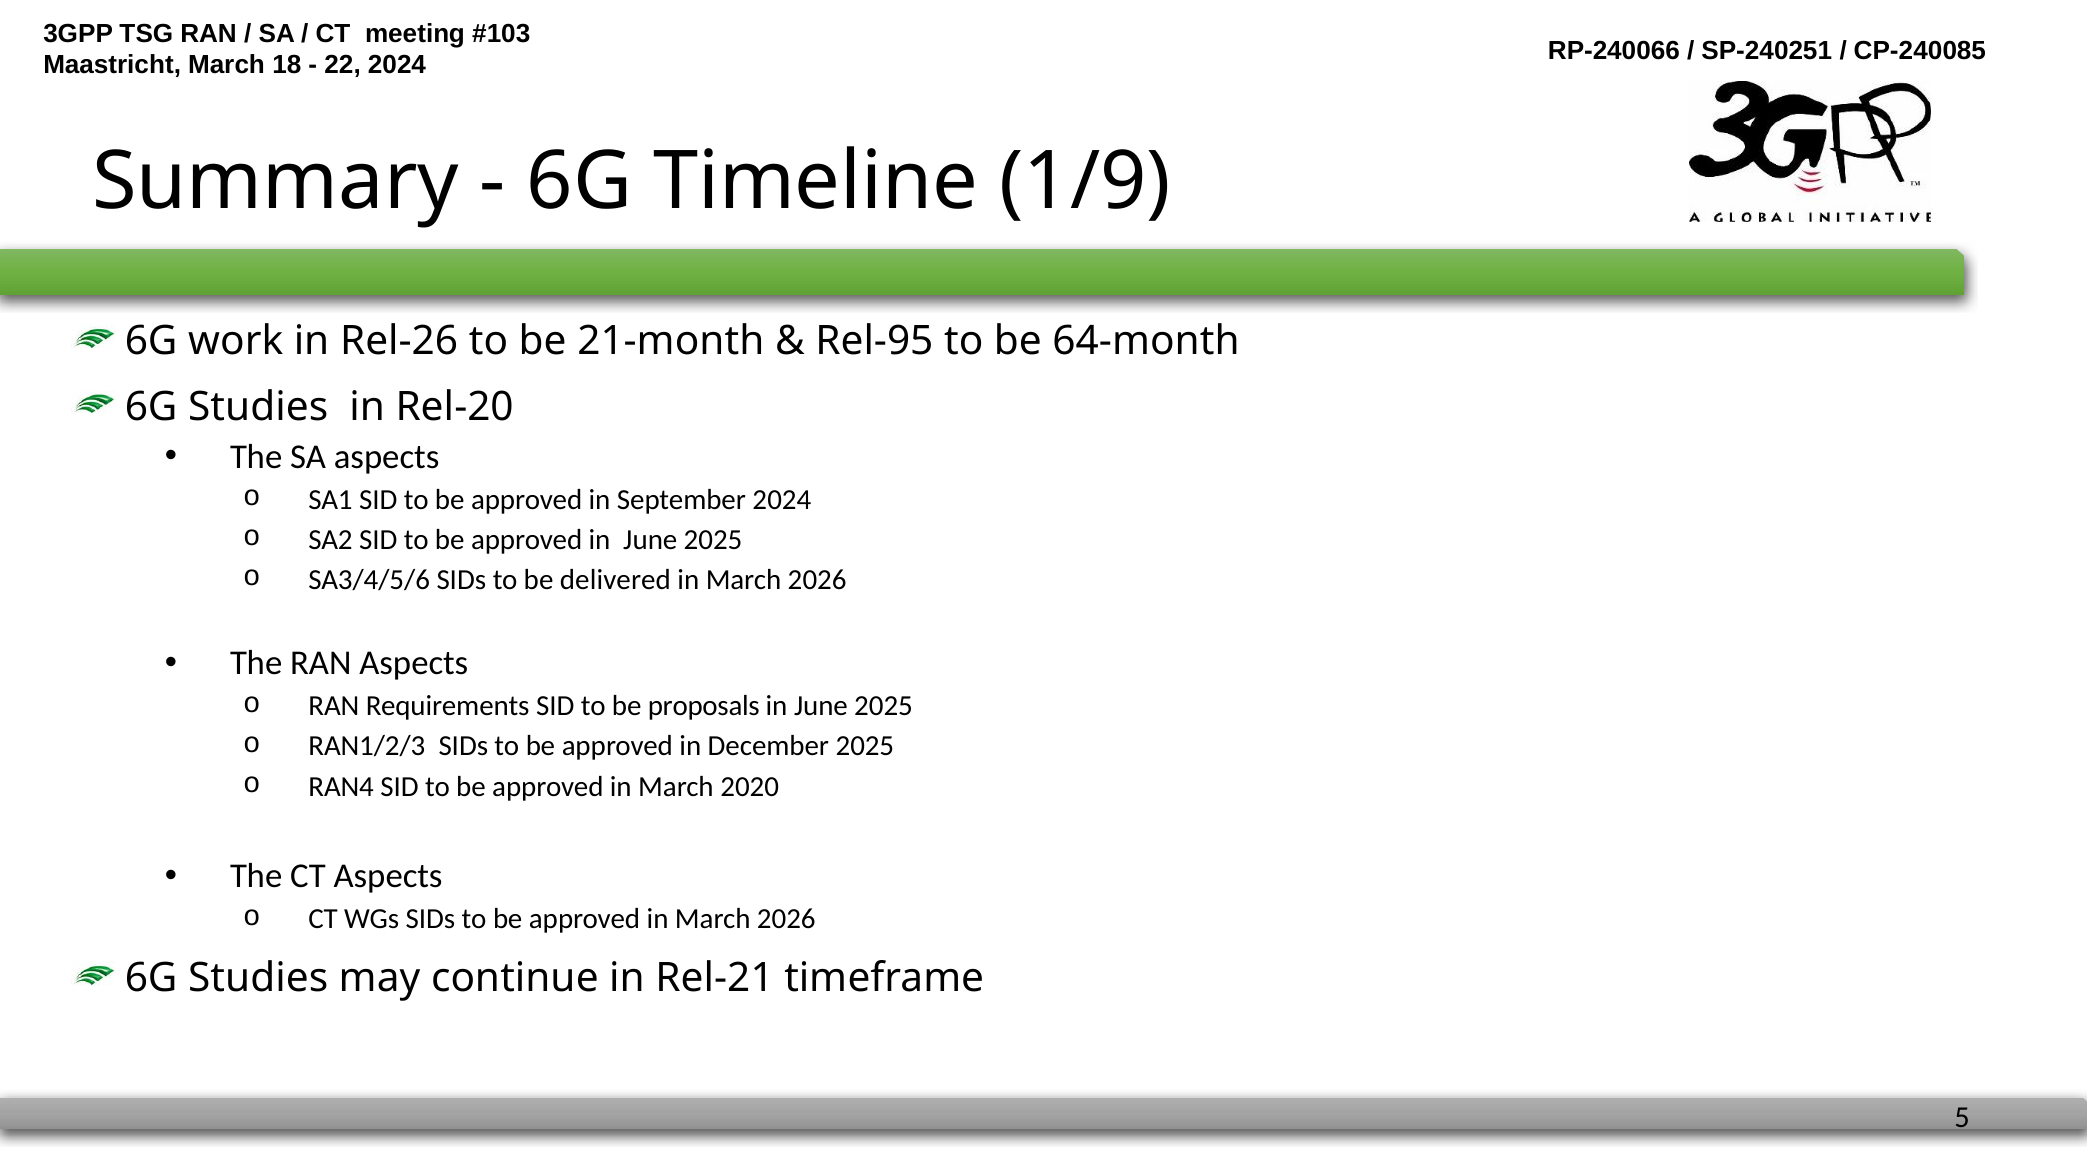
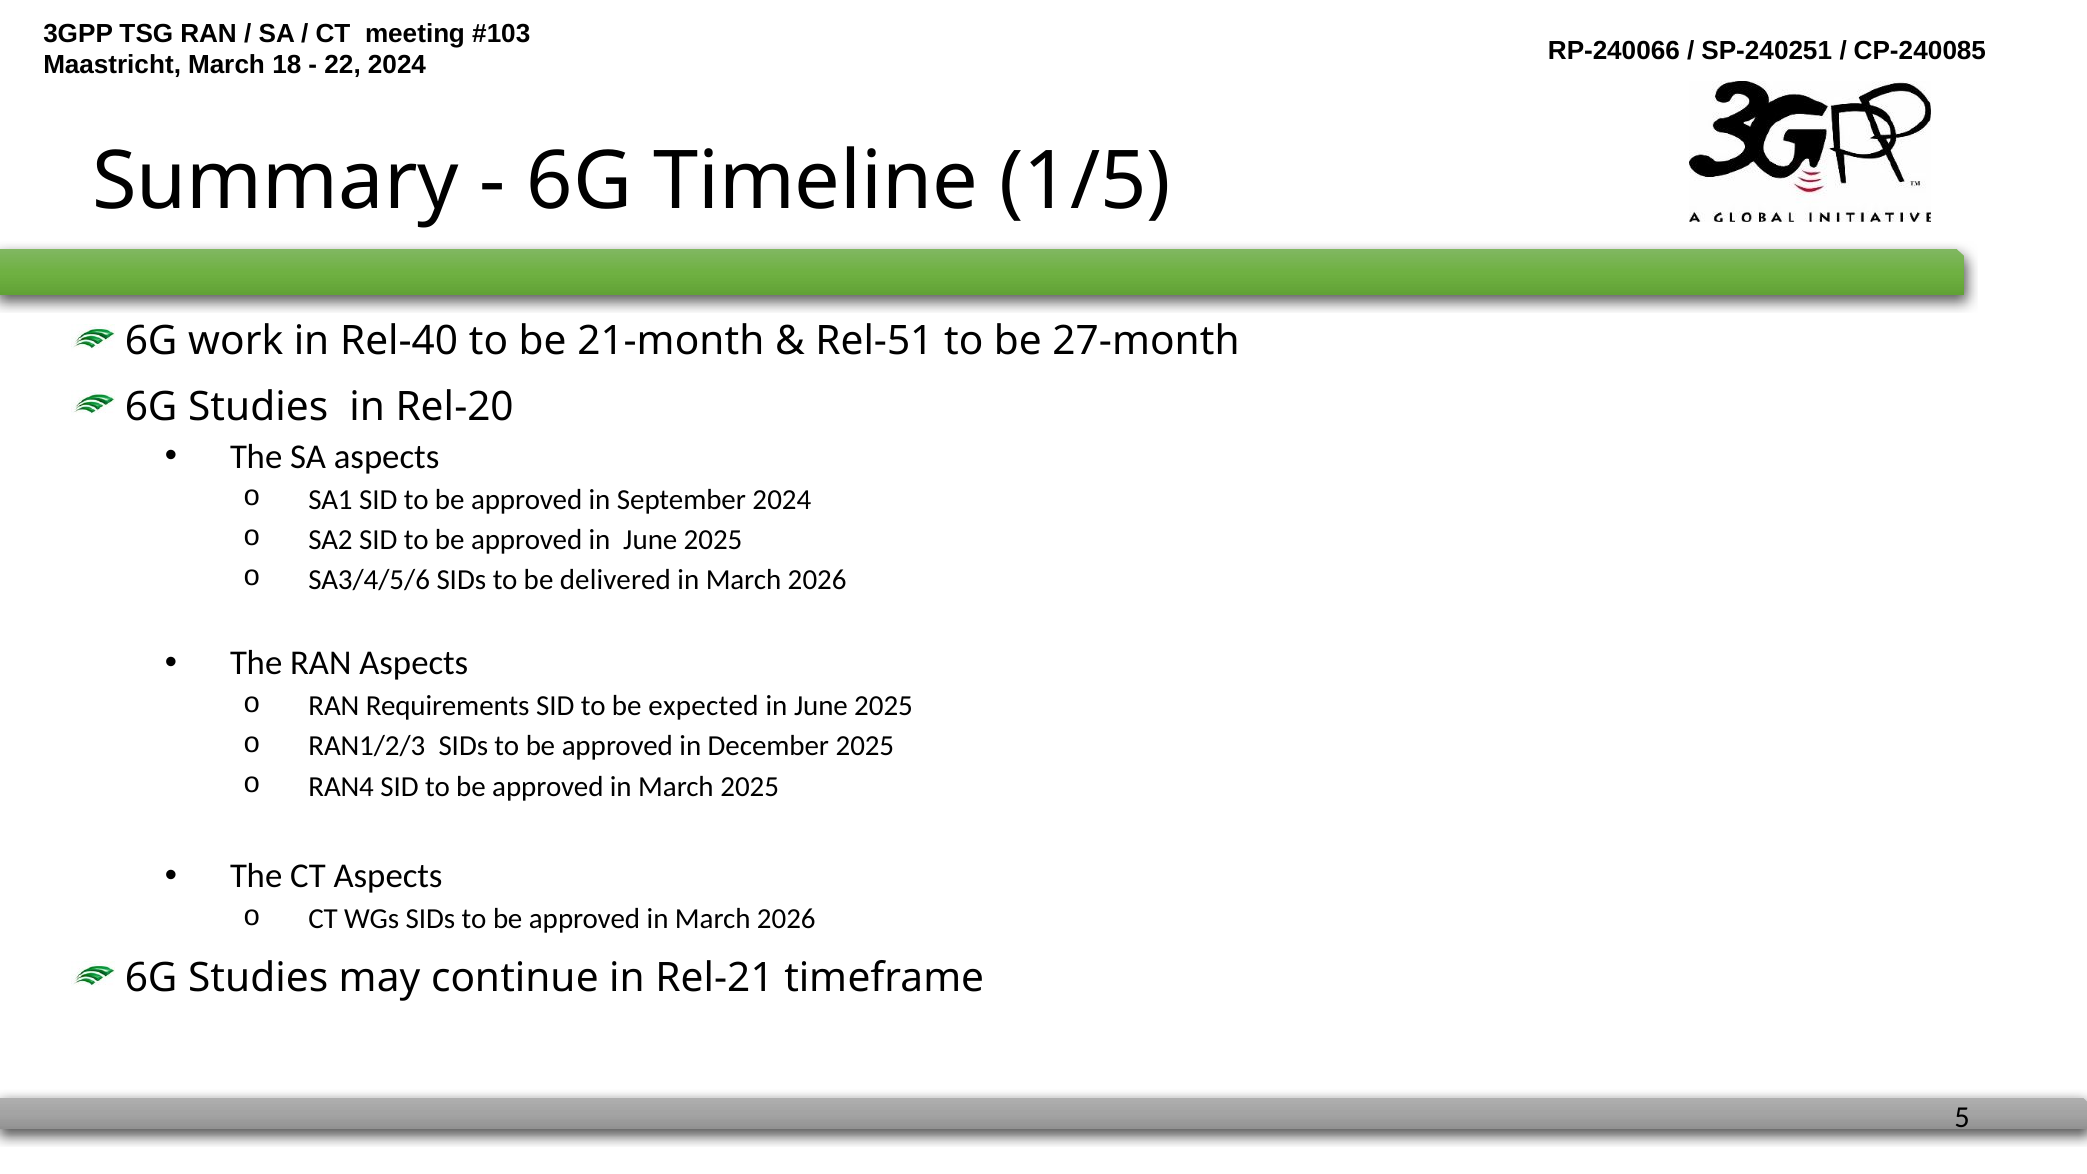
1/9: 1/9 -> 1/5
Rel-26: Rel-26 -> Rel-40
Rel-95: Rel-95 -> Rel-51
64-month: 64-month -> 27-month
proposals: proposals -> expected
March 2020: 2020 -> 2025
